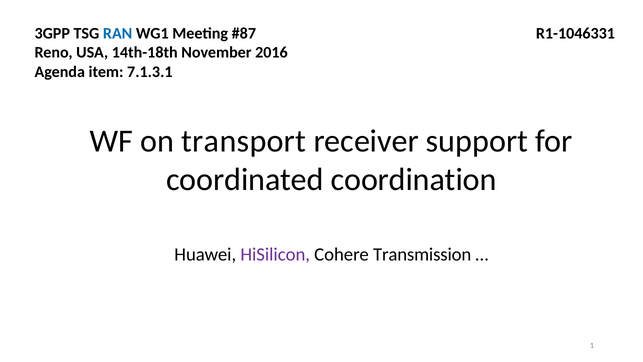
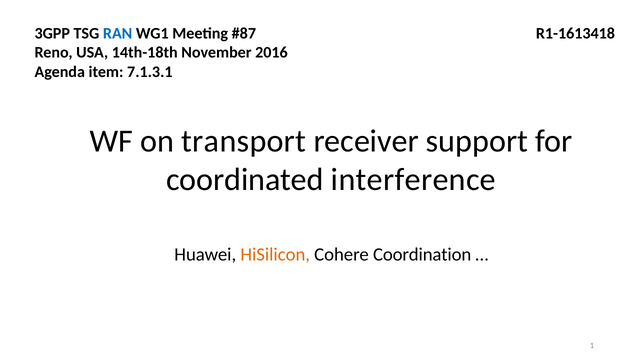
R1-1046331: R1-1046331 -> R1-1613418
coordination: coordination -> interference
HiSilicon colour: purple -> orange
Transmission: Transmission -> Coordination
